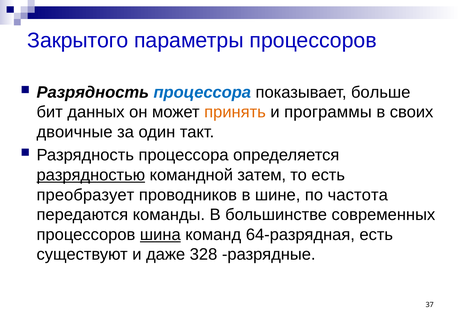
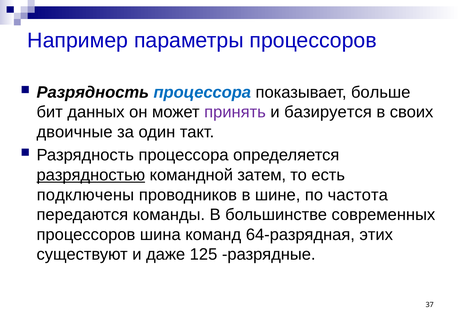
Закрытого: Закрытого -> Например
принять colour: orange -> purple
программы: программы -> базируется
преобразует: преобразует -> подключены
шина underline: present -> none
64-разрядная есть: есть -> этих
328: 328 -> 125
